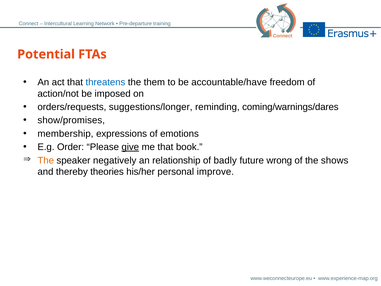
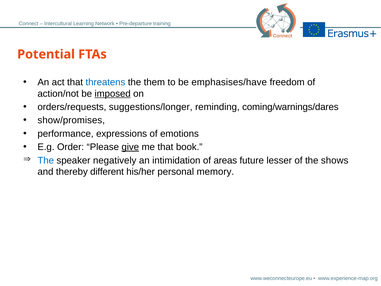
accountable/have: accountable/have -> emphasises/have
imposed underline: none -> present
membership: membership -> performance
The at (46, 160) colour: orange -> blue
relationship: relationship -> intimidation
badly: badly -> areas
wrong: wrong -> lesser
theories: theories -> different
improve: improve -> memory
